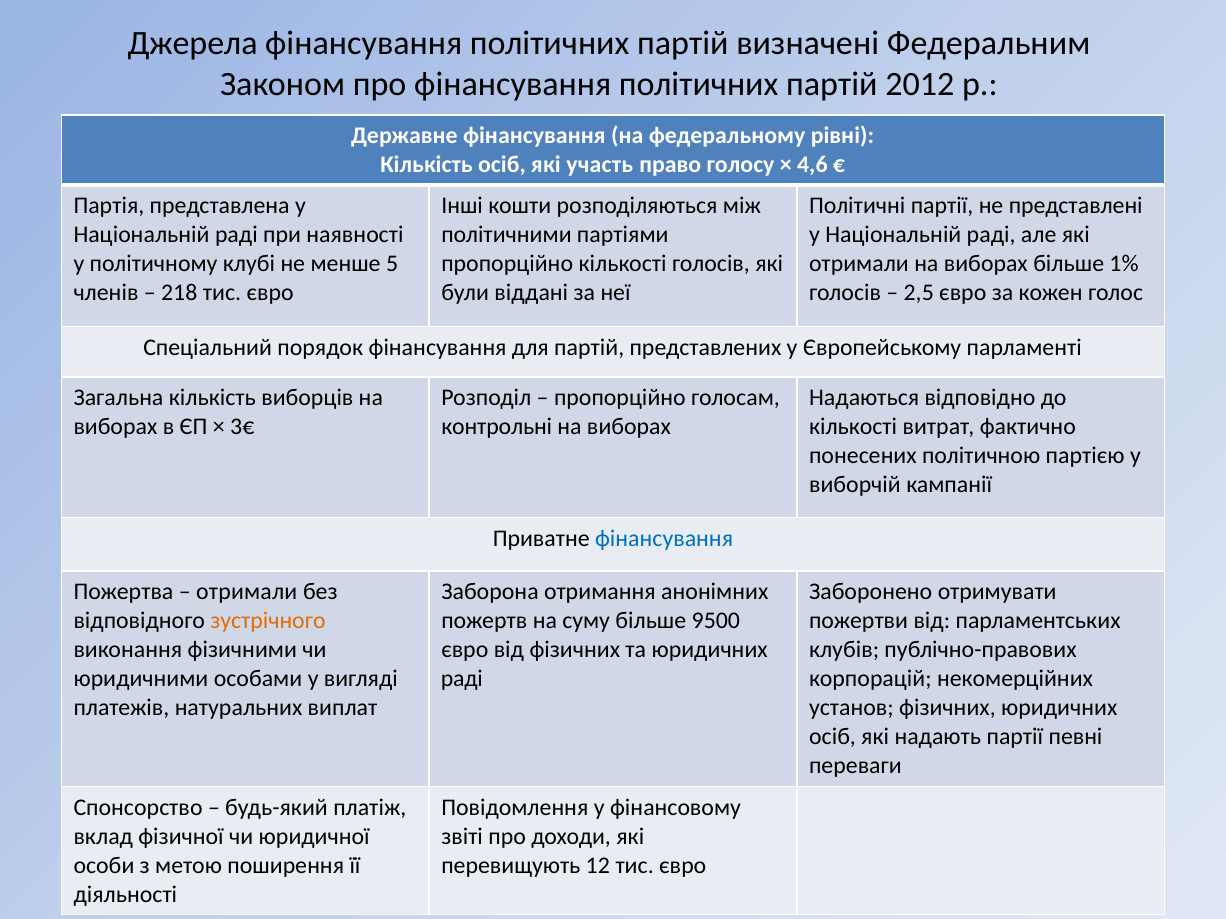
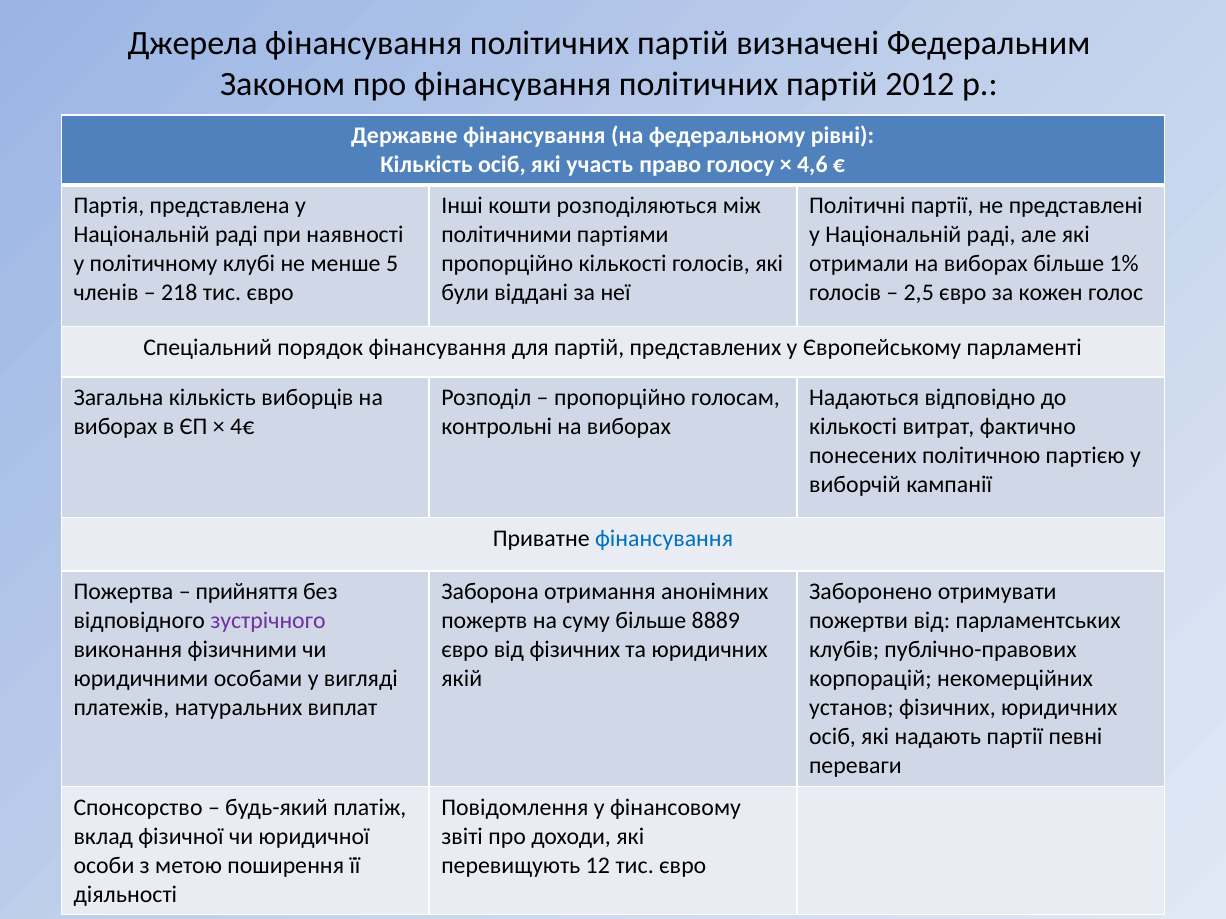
3€: 3€ -> 4€
отримали at (247, 592): отримали -> прийняття
зустрічного colour: orange -> purple
9500: 9500 -> 8889
раді at (462, 679): раді -> якій
